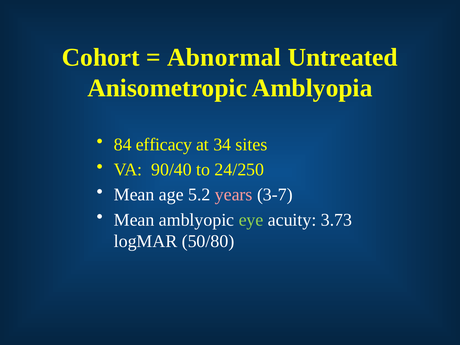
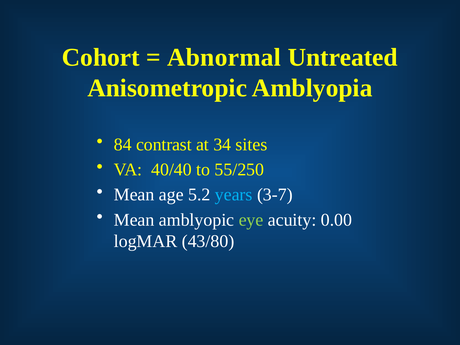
efficacy: efficacy -> contrast
90/40: 90/40 -> 40/40
24/250: 24/250 -> 55/250
years colour: pink -> light blue
3.73: 3.73 -> 0.00
50/80: 50/80 -> 43/80
